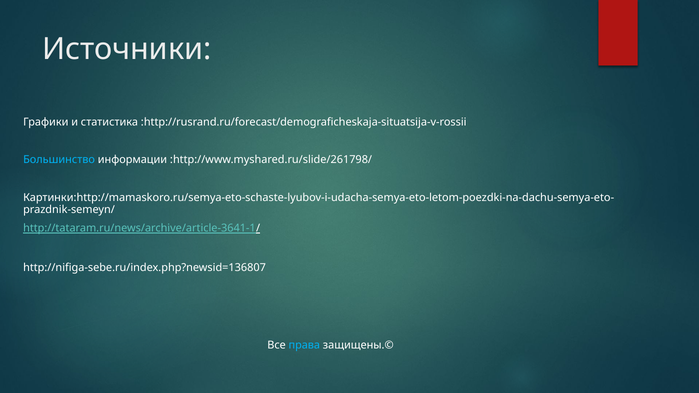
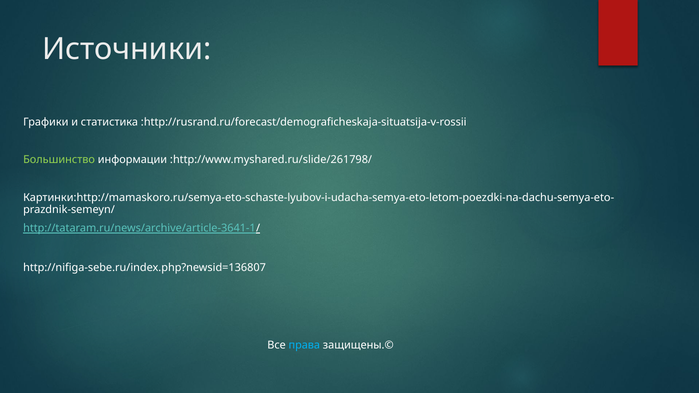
Большинство colour: light blue -> light green
